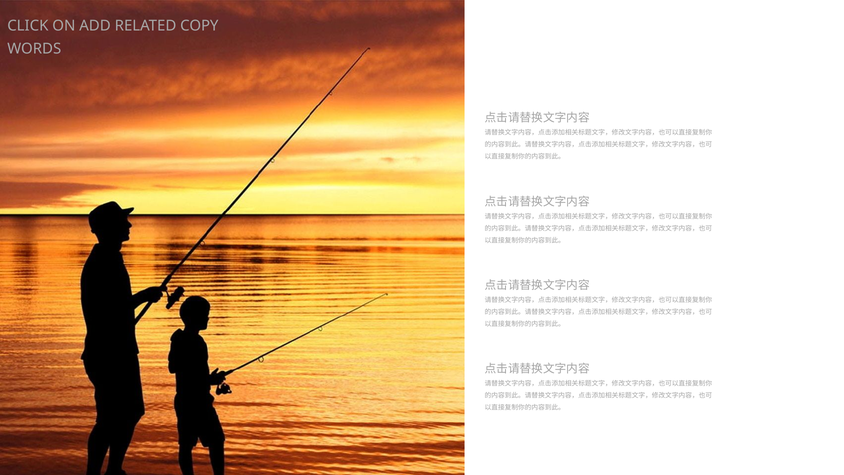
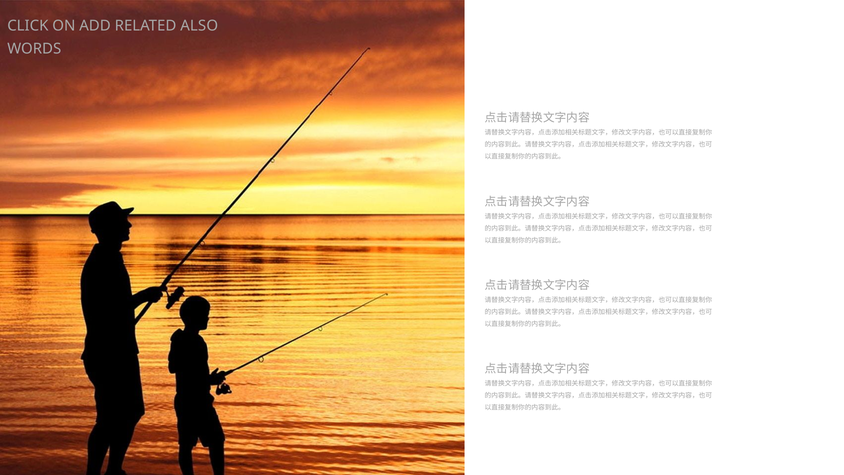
COPY: COPY -> ALSO
